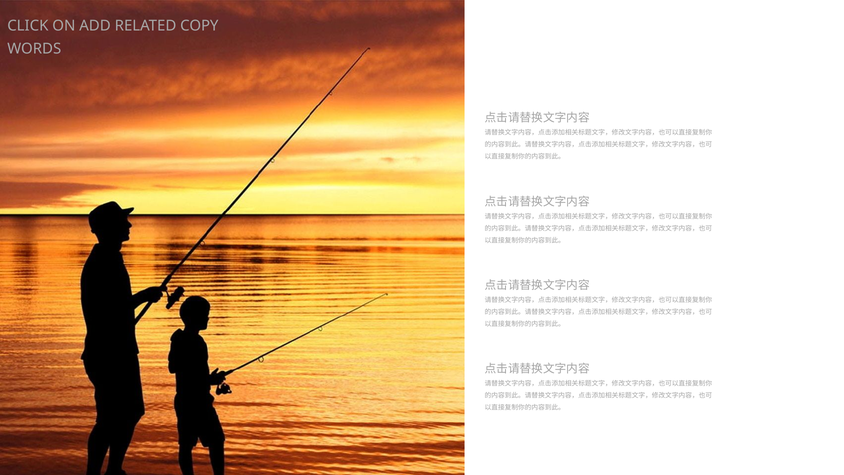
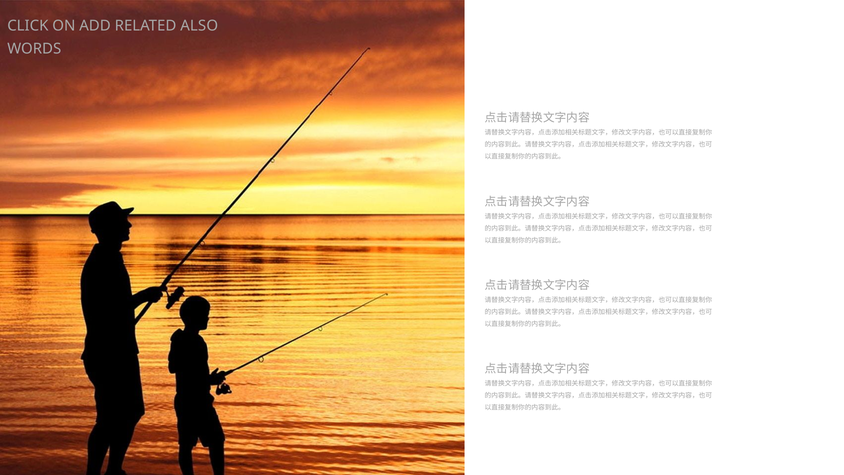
COPY: COPY -> ALSO
